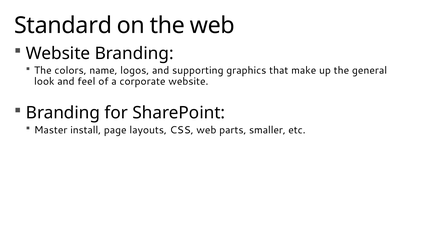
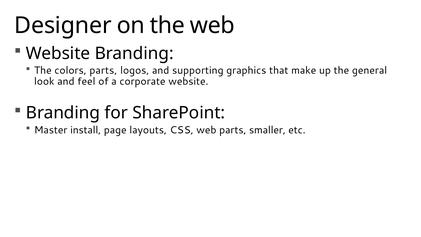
Standard: Standard -> Designer
colors name: name -> parts
